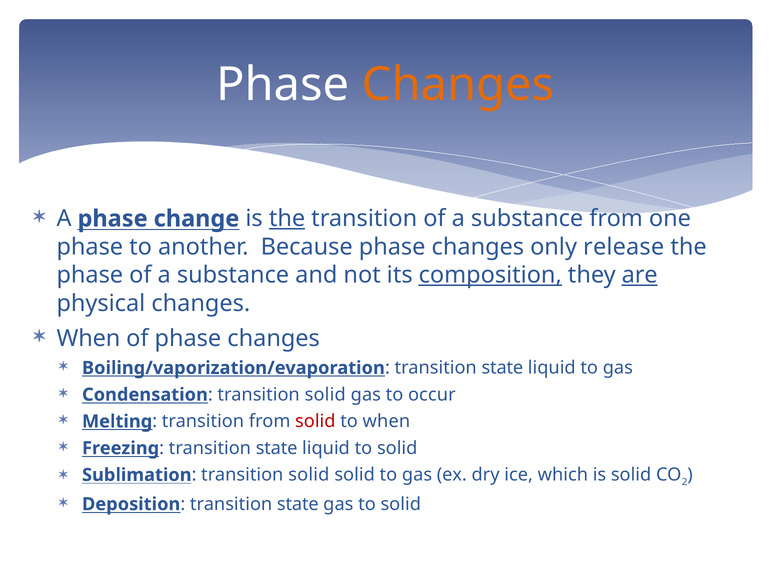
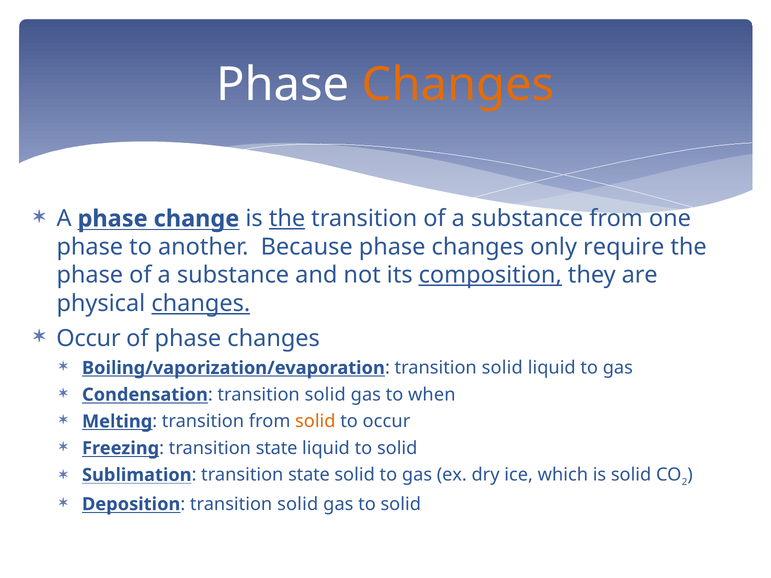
release: release -> require
are underline: present -> none
changes at (201, 304) underline: none -> present
When at (88, 339): When -> Occur
Boiling/vaporization/evaporation transition state: state -> solid
occur: occur -> when
solid at (315, 422) colour: red -> orange
to when: when -> occur
Sublimation transition solid: solid -> state
Deposition transition state: state -> solid
